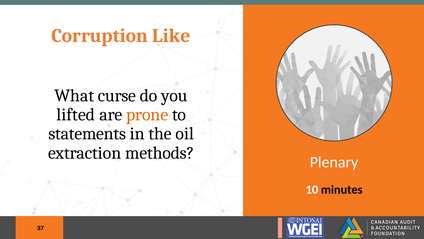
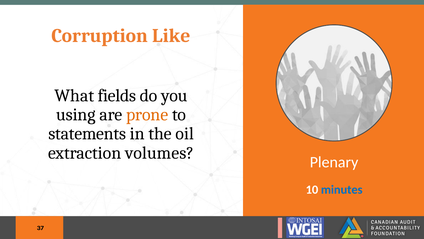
curse: curse -> fields
lifted: lifted -> using
methods: methods -> volumes
minutes colour: black -> blue
